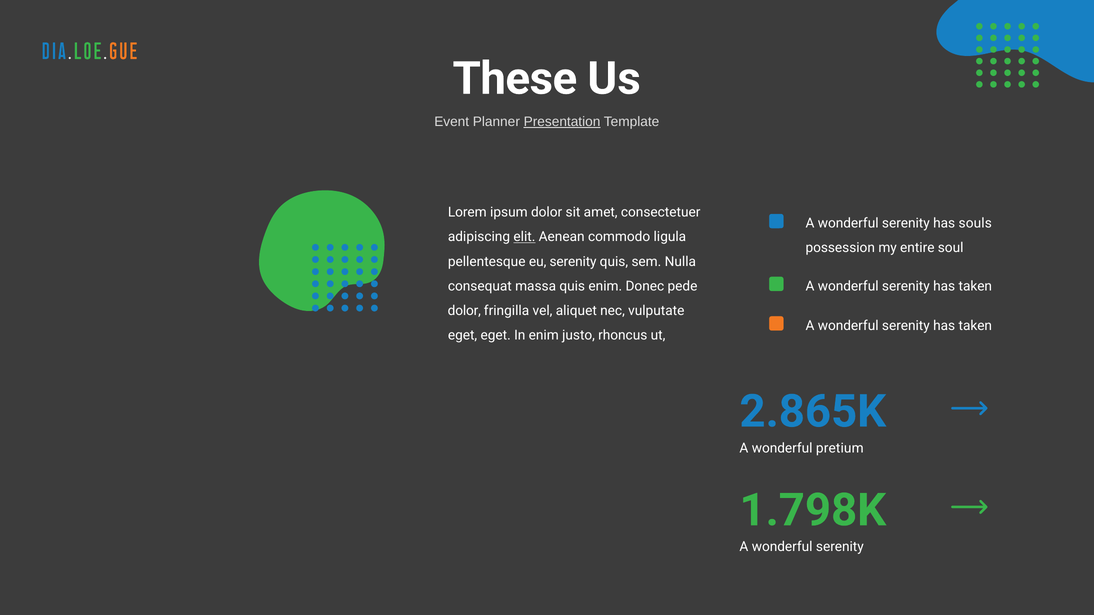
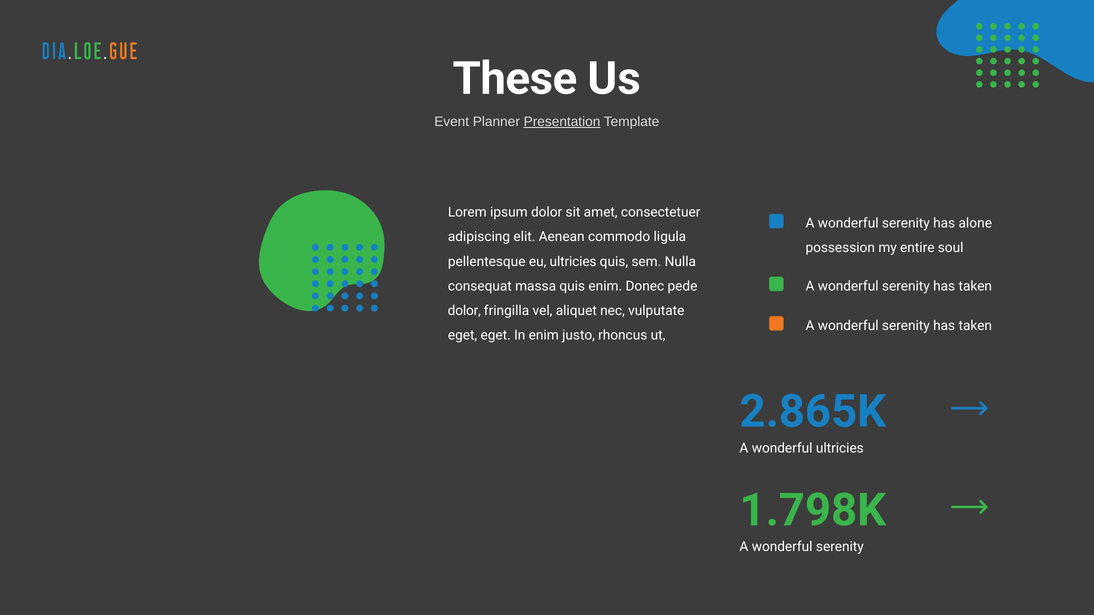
souls: souls -> alone
elit underline: present -> none
eu serenity: serenity -> ultricies
wonderful pretium: pretium -> ultricies
